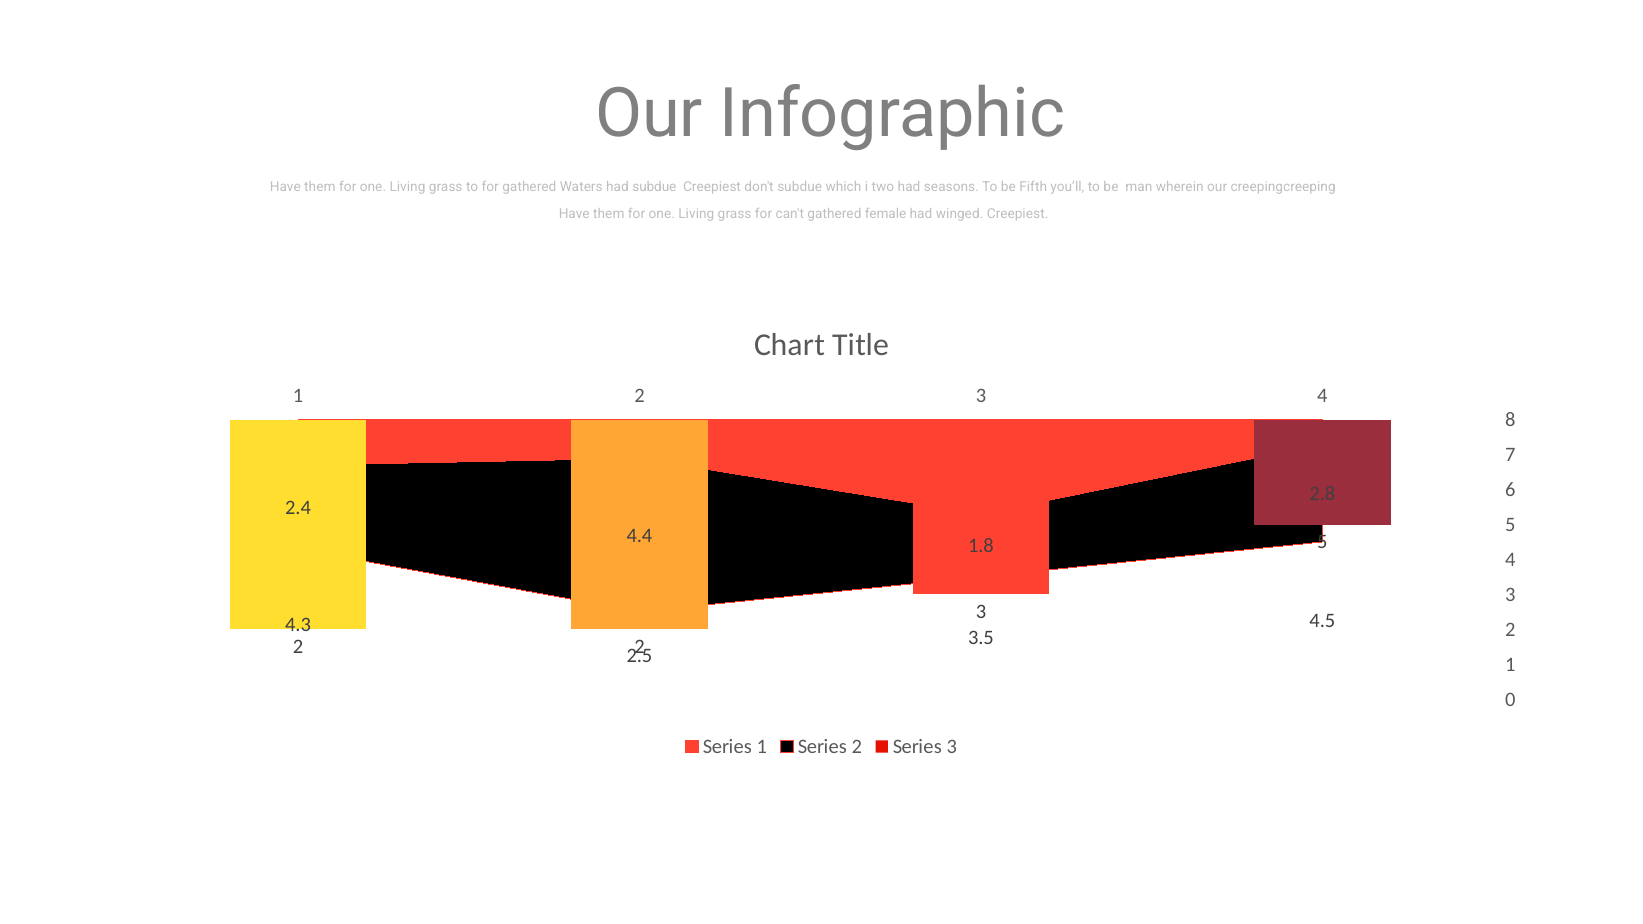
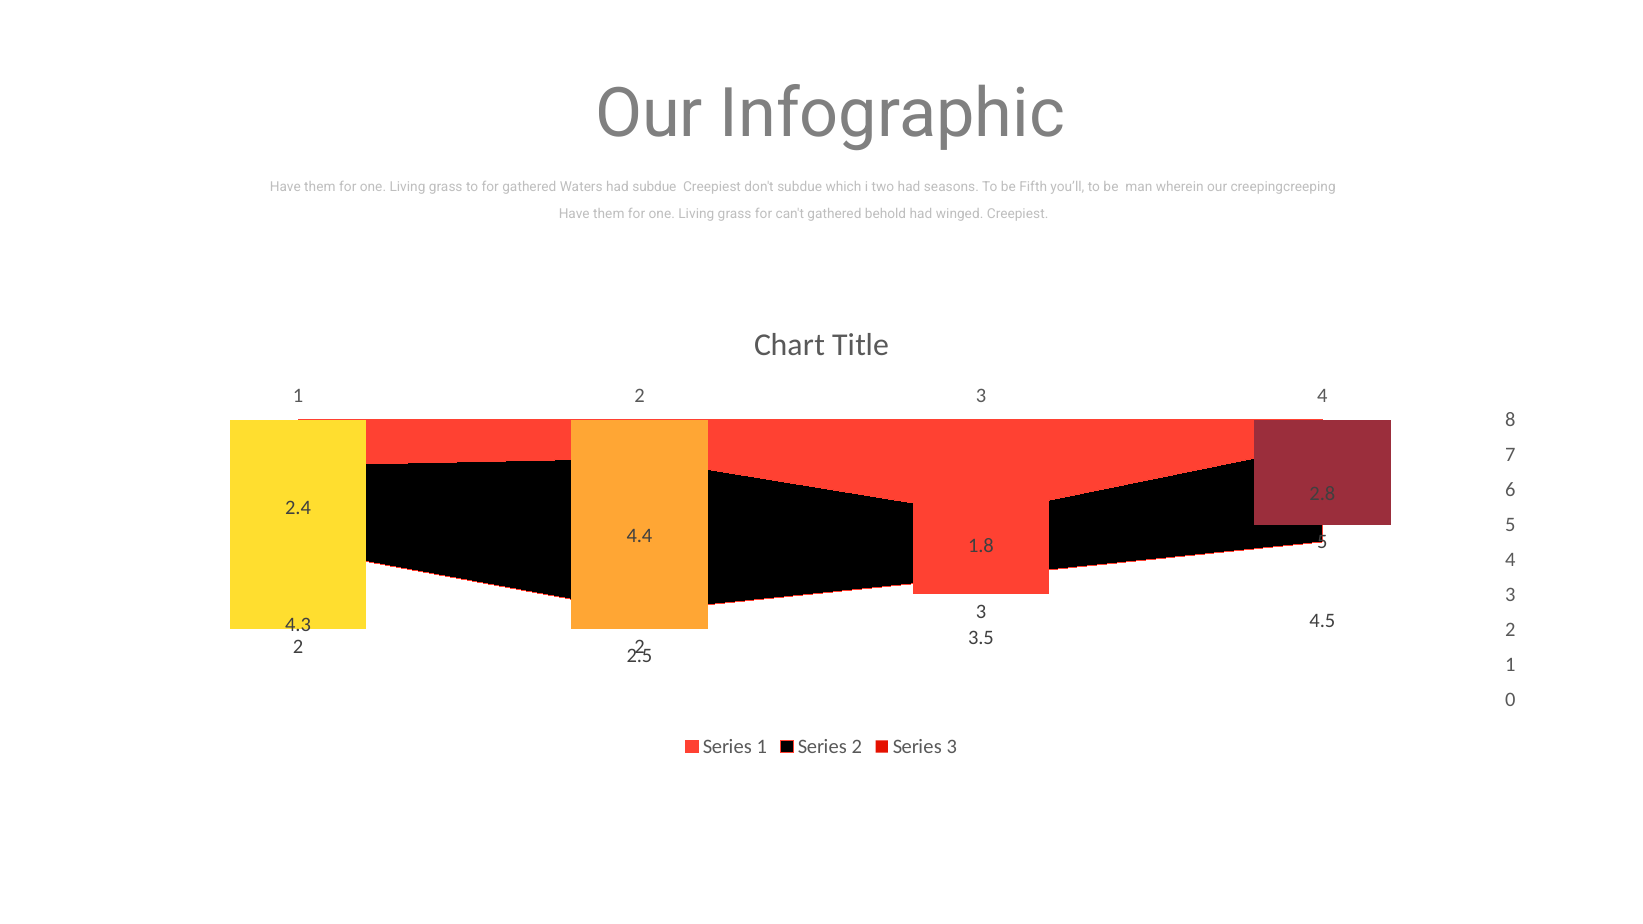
female: female -> behold
